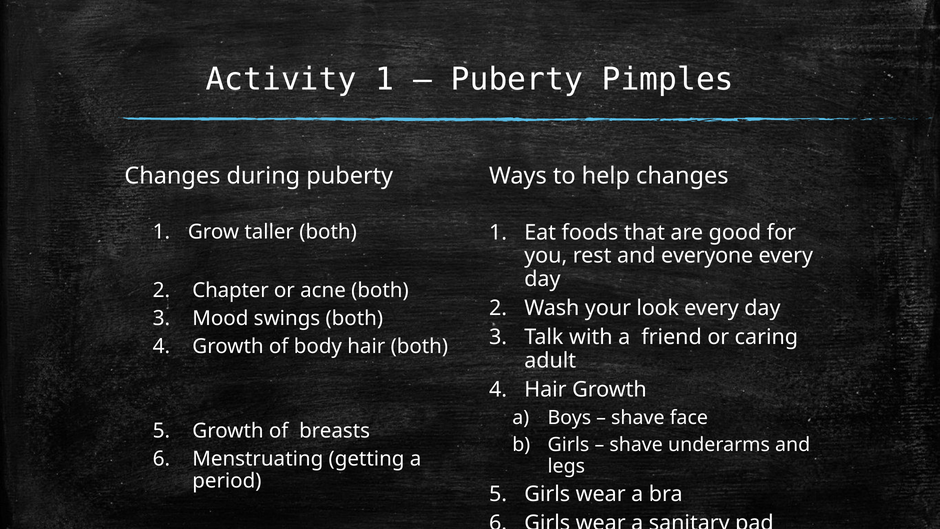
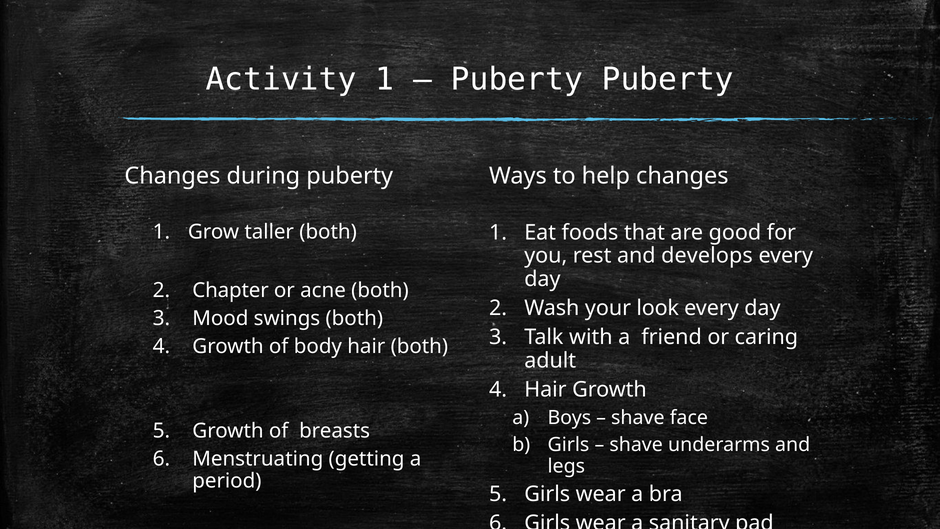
Puberty Pimples: Pimples -> Puberty
everyone: everyone -> develops
